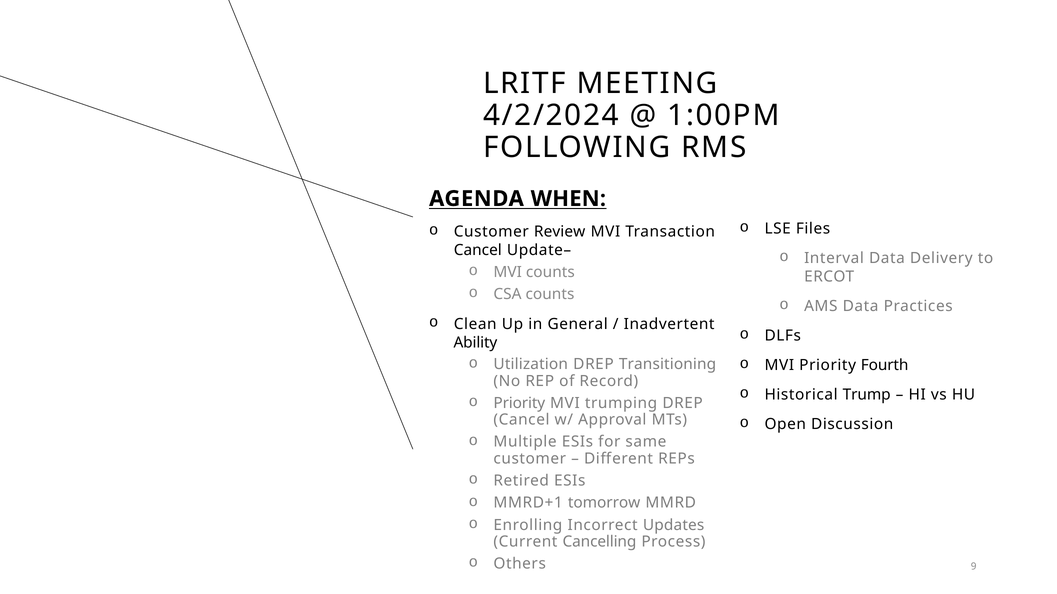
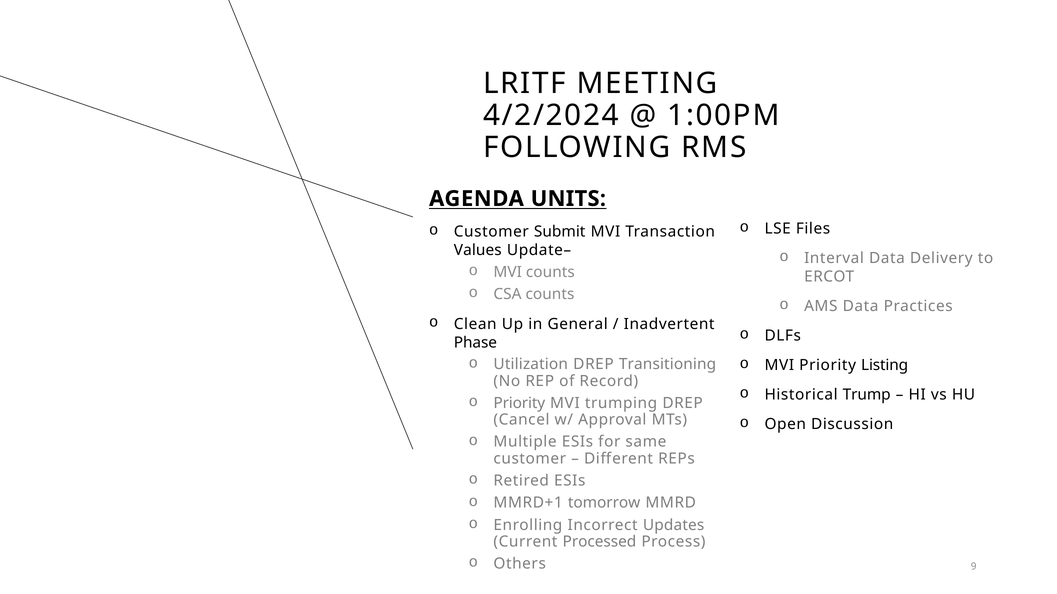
WHEN: WHEN -> UNITS
Review: Review -> Submit
Cancel at (478, 250): Cancel -> Values
Ability: Ability -> Phase
Fourth: Fourth -> Listing
Cancelling: Cancelling -> Processed
